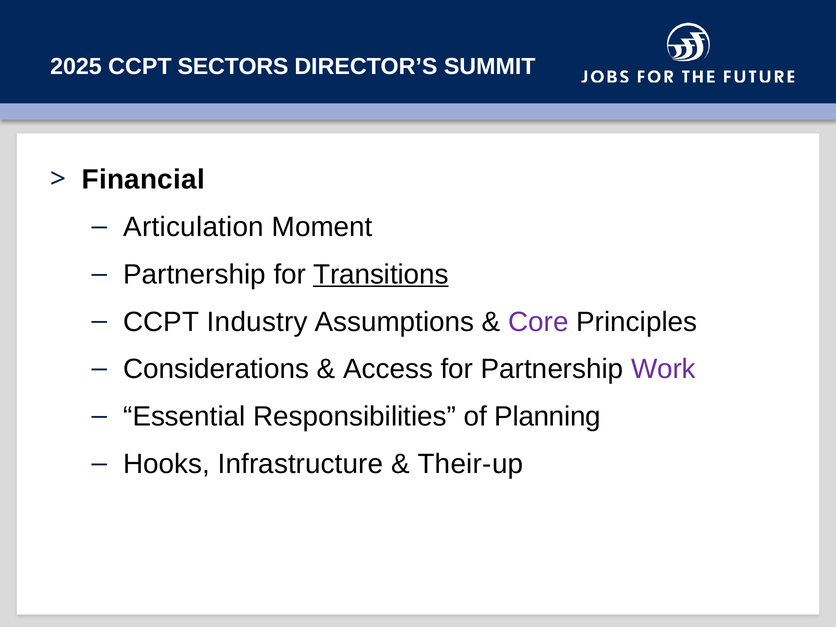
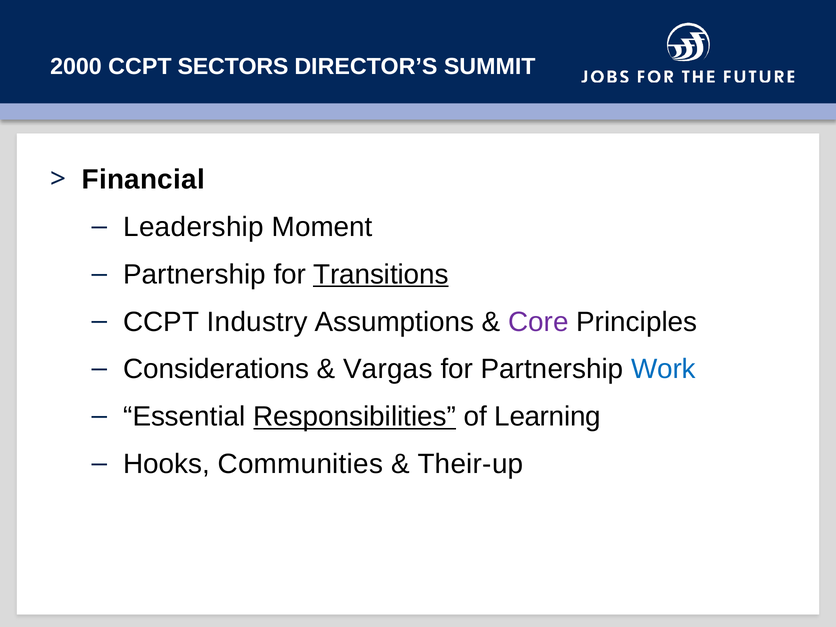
2025: 2025 -> 2000
Articulation: Articulation -> Leadership
Access: Access -> Vargas
Work colour: purple -> blue
Responsibilities underline: none -> present
Planning: Planning -> Learning
Infrastructure: Infrastructure -> Communities
